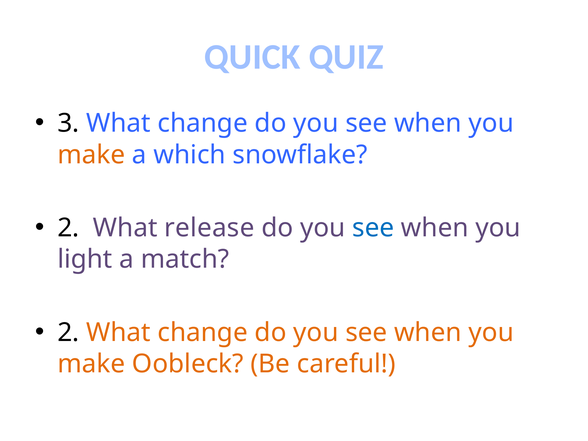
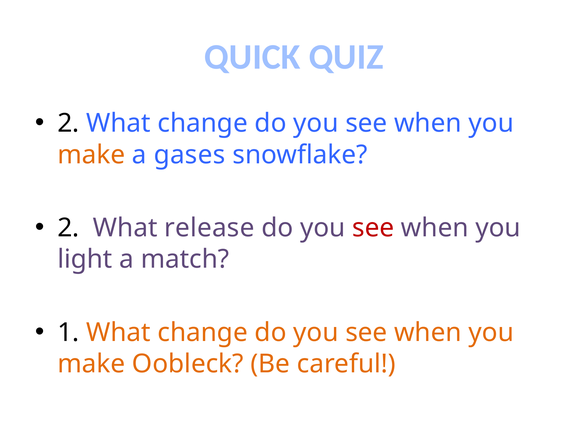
3 at (68, 123): 3 -> 2
which: which -> gases
see at (373, 228) colour: blue -> red
2 at (68, 332): 2 -> 1
